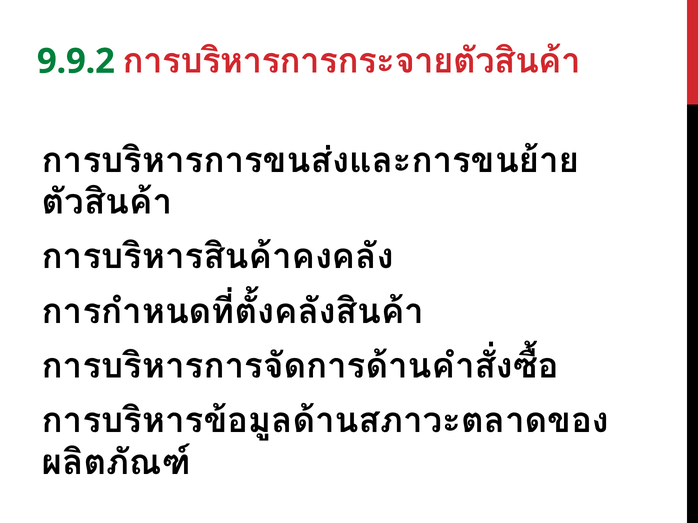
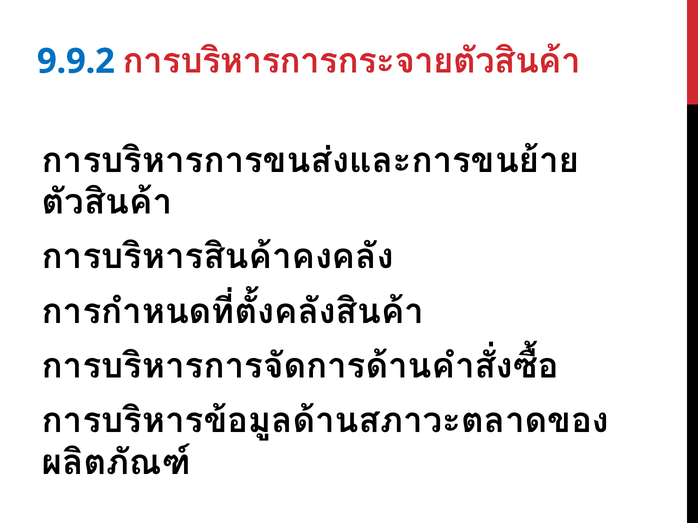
9.9.2 colour: green -> blue
